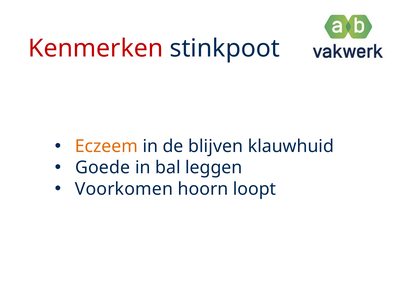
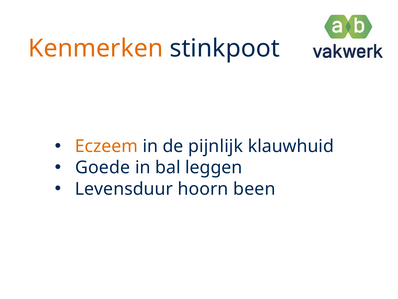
Kenmerken colour: red -> orange
blijven: blijven -> pijnlijk
Voorkomen: Voorkomen -> Levensduur
loopt: loopt -> been
